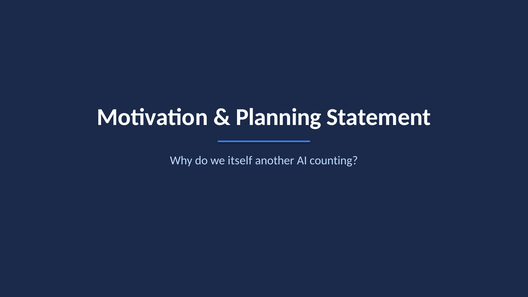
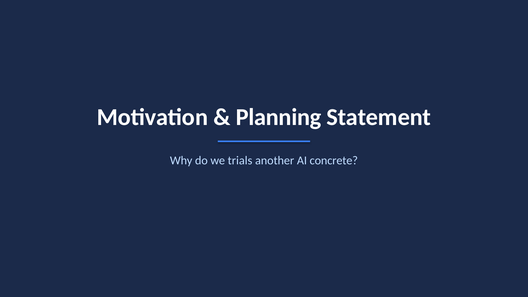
itself: itself -> trials
counting: counting -> concrete
